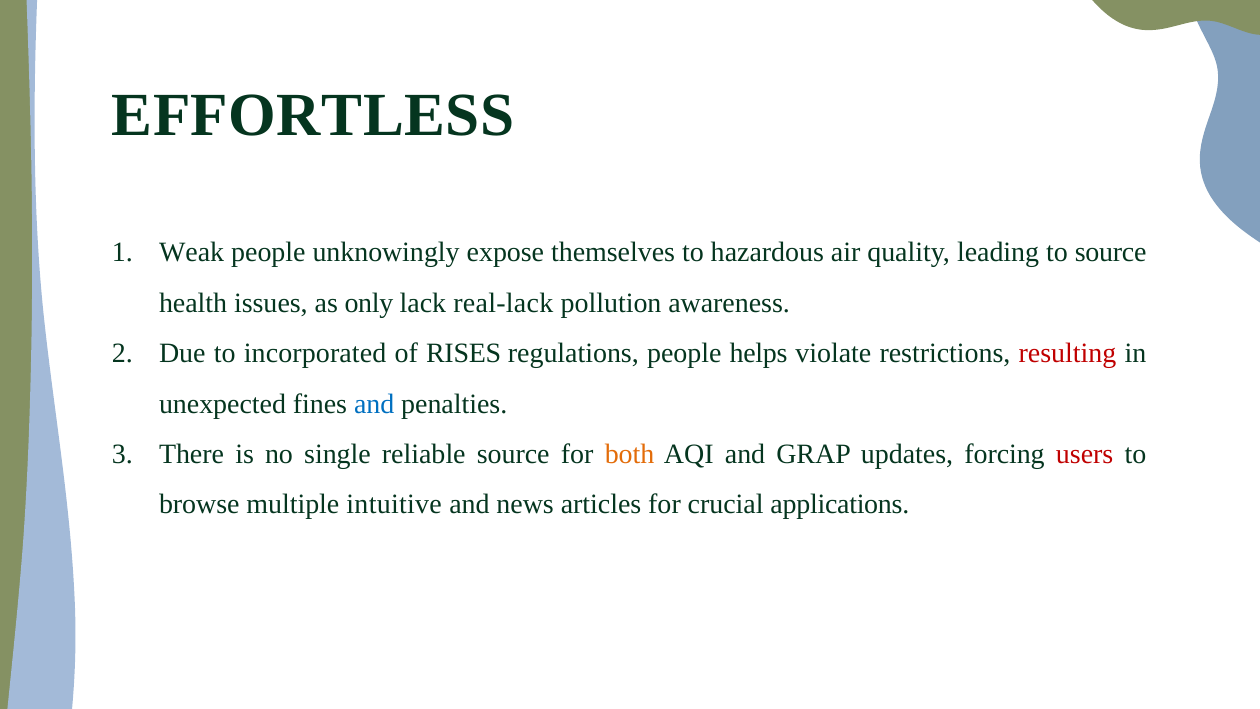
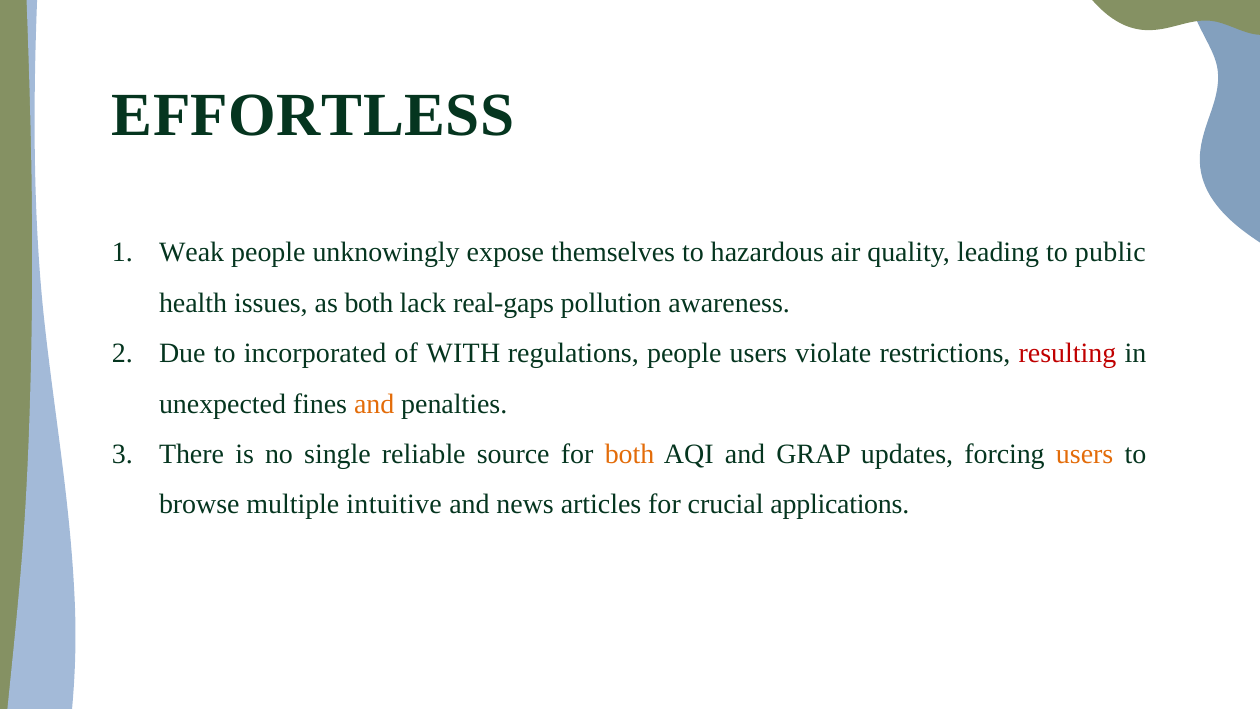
to source: source -> public
as only: only -> both
real-lack: real-lack -> real-gaps
RISES: RISES -> WITH
people helps: helps -> users
and at (374, 404) colour: blue -> orange
users at (1085, 454) colour: red -> orange
